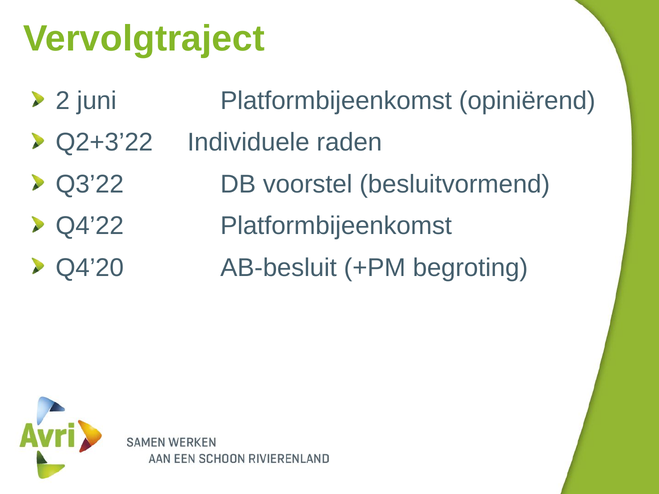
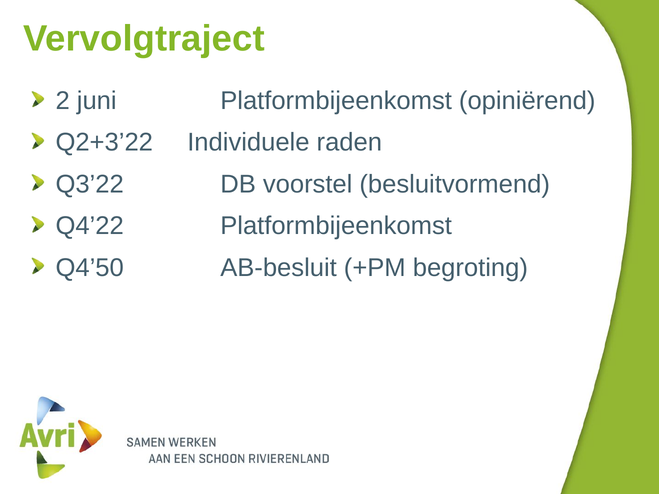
Q4’20: Q4’20 -> Q4’50
